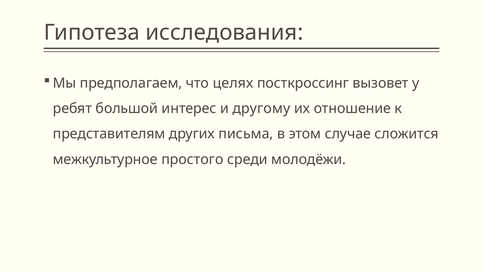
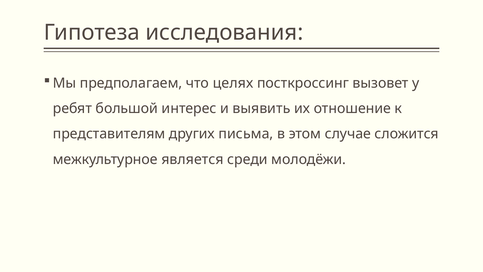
другому: другому -> выявить
простого: простого -> является
